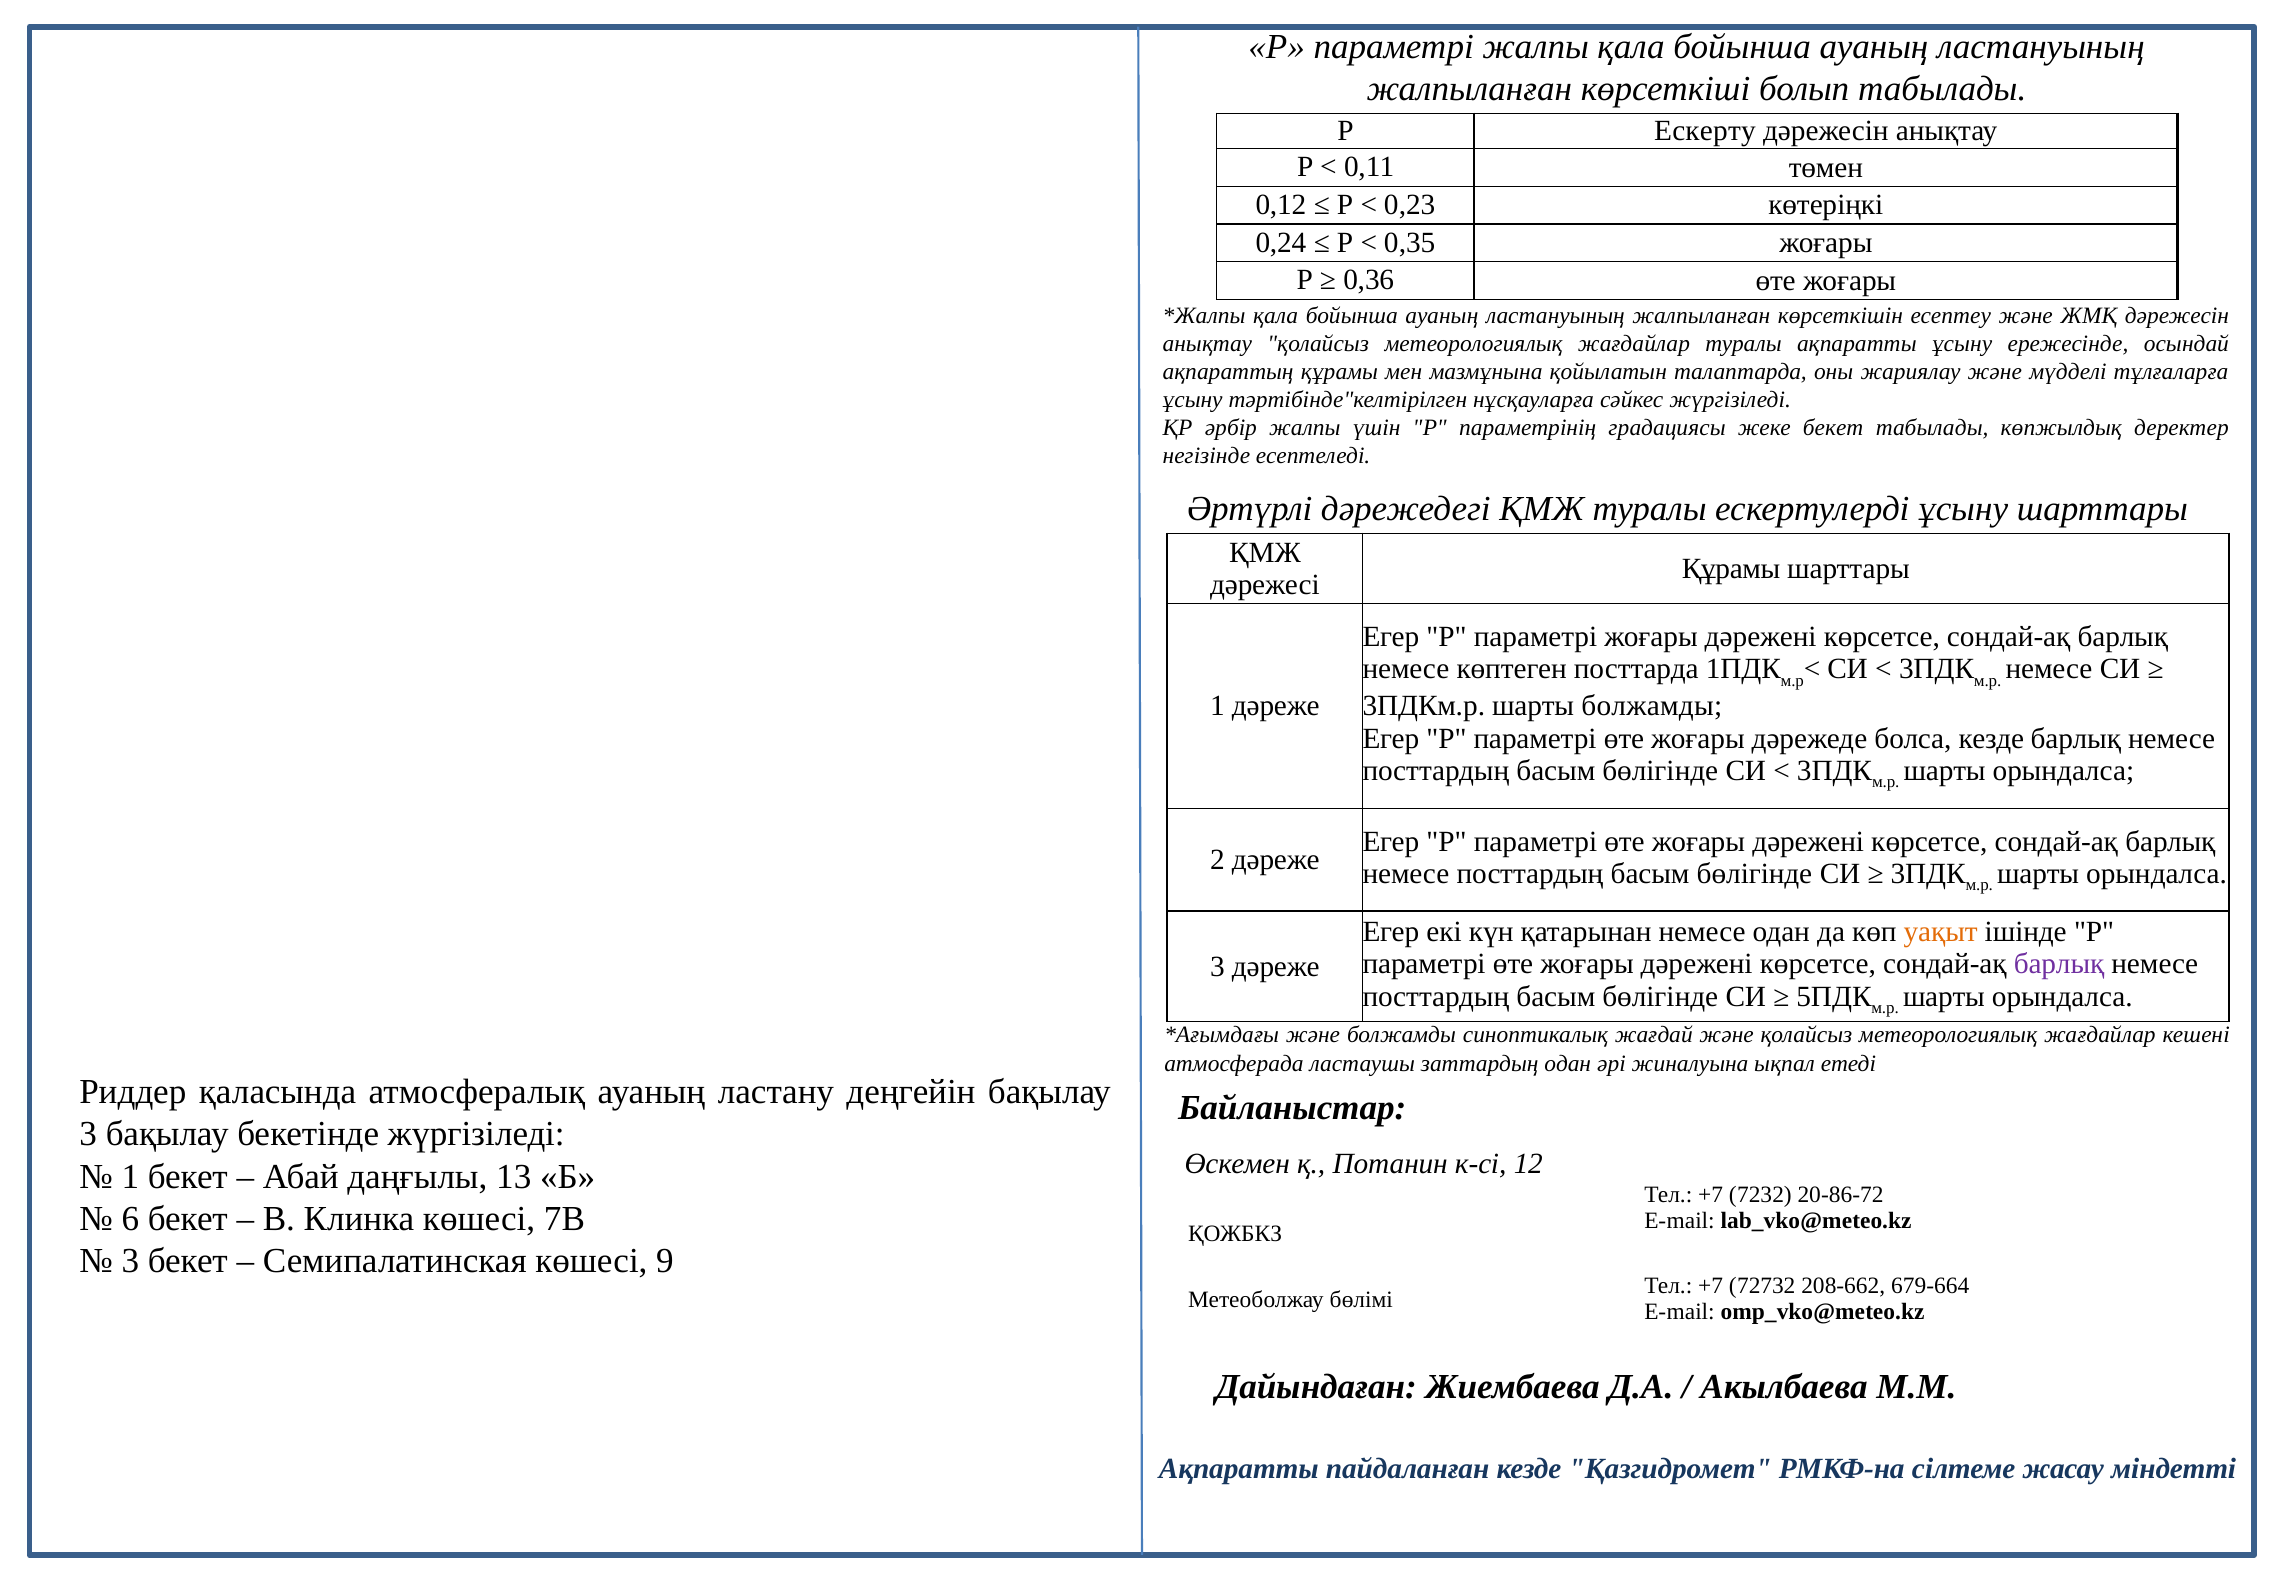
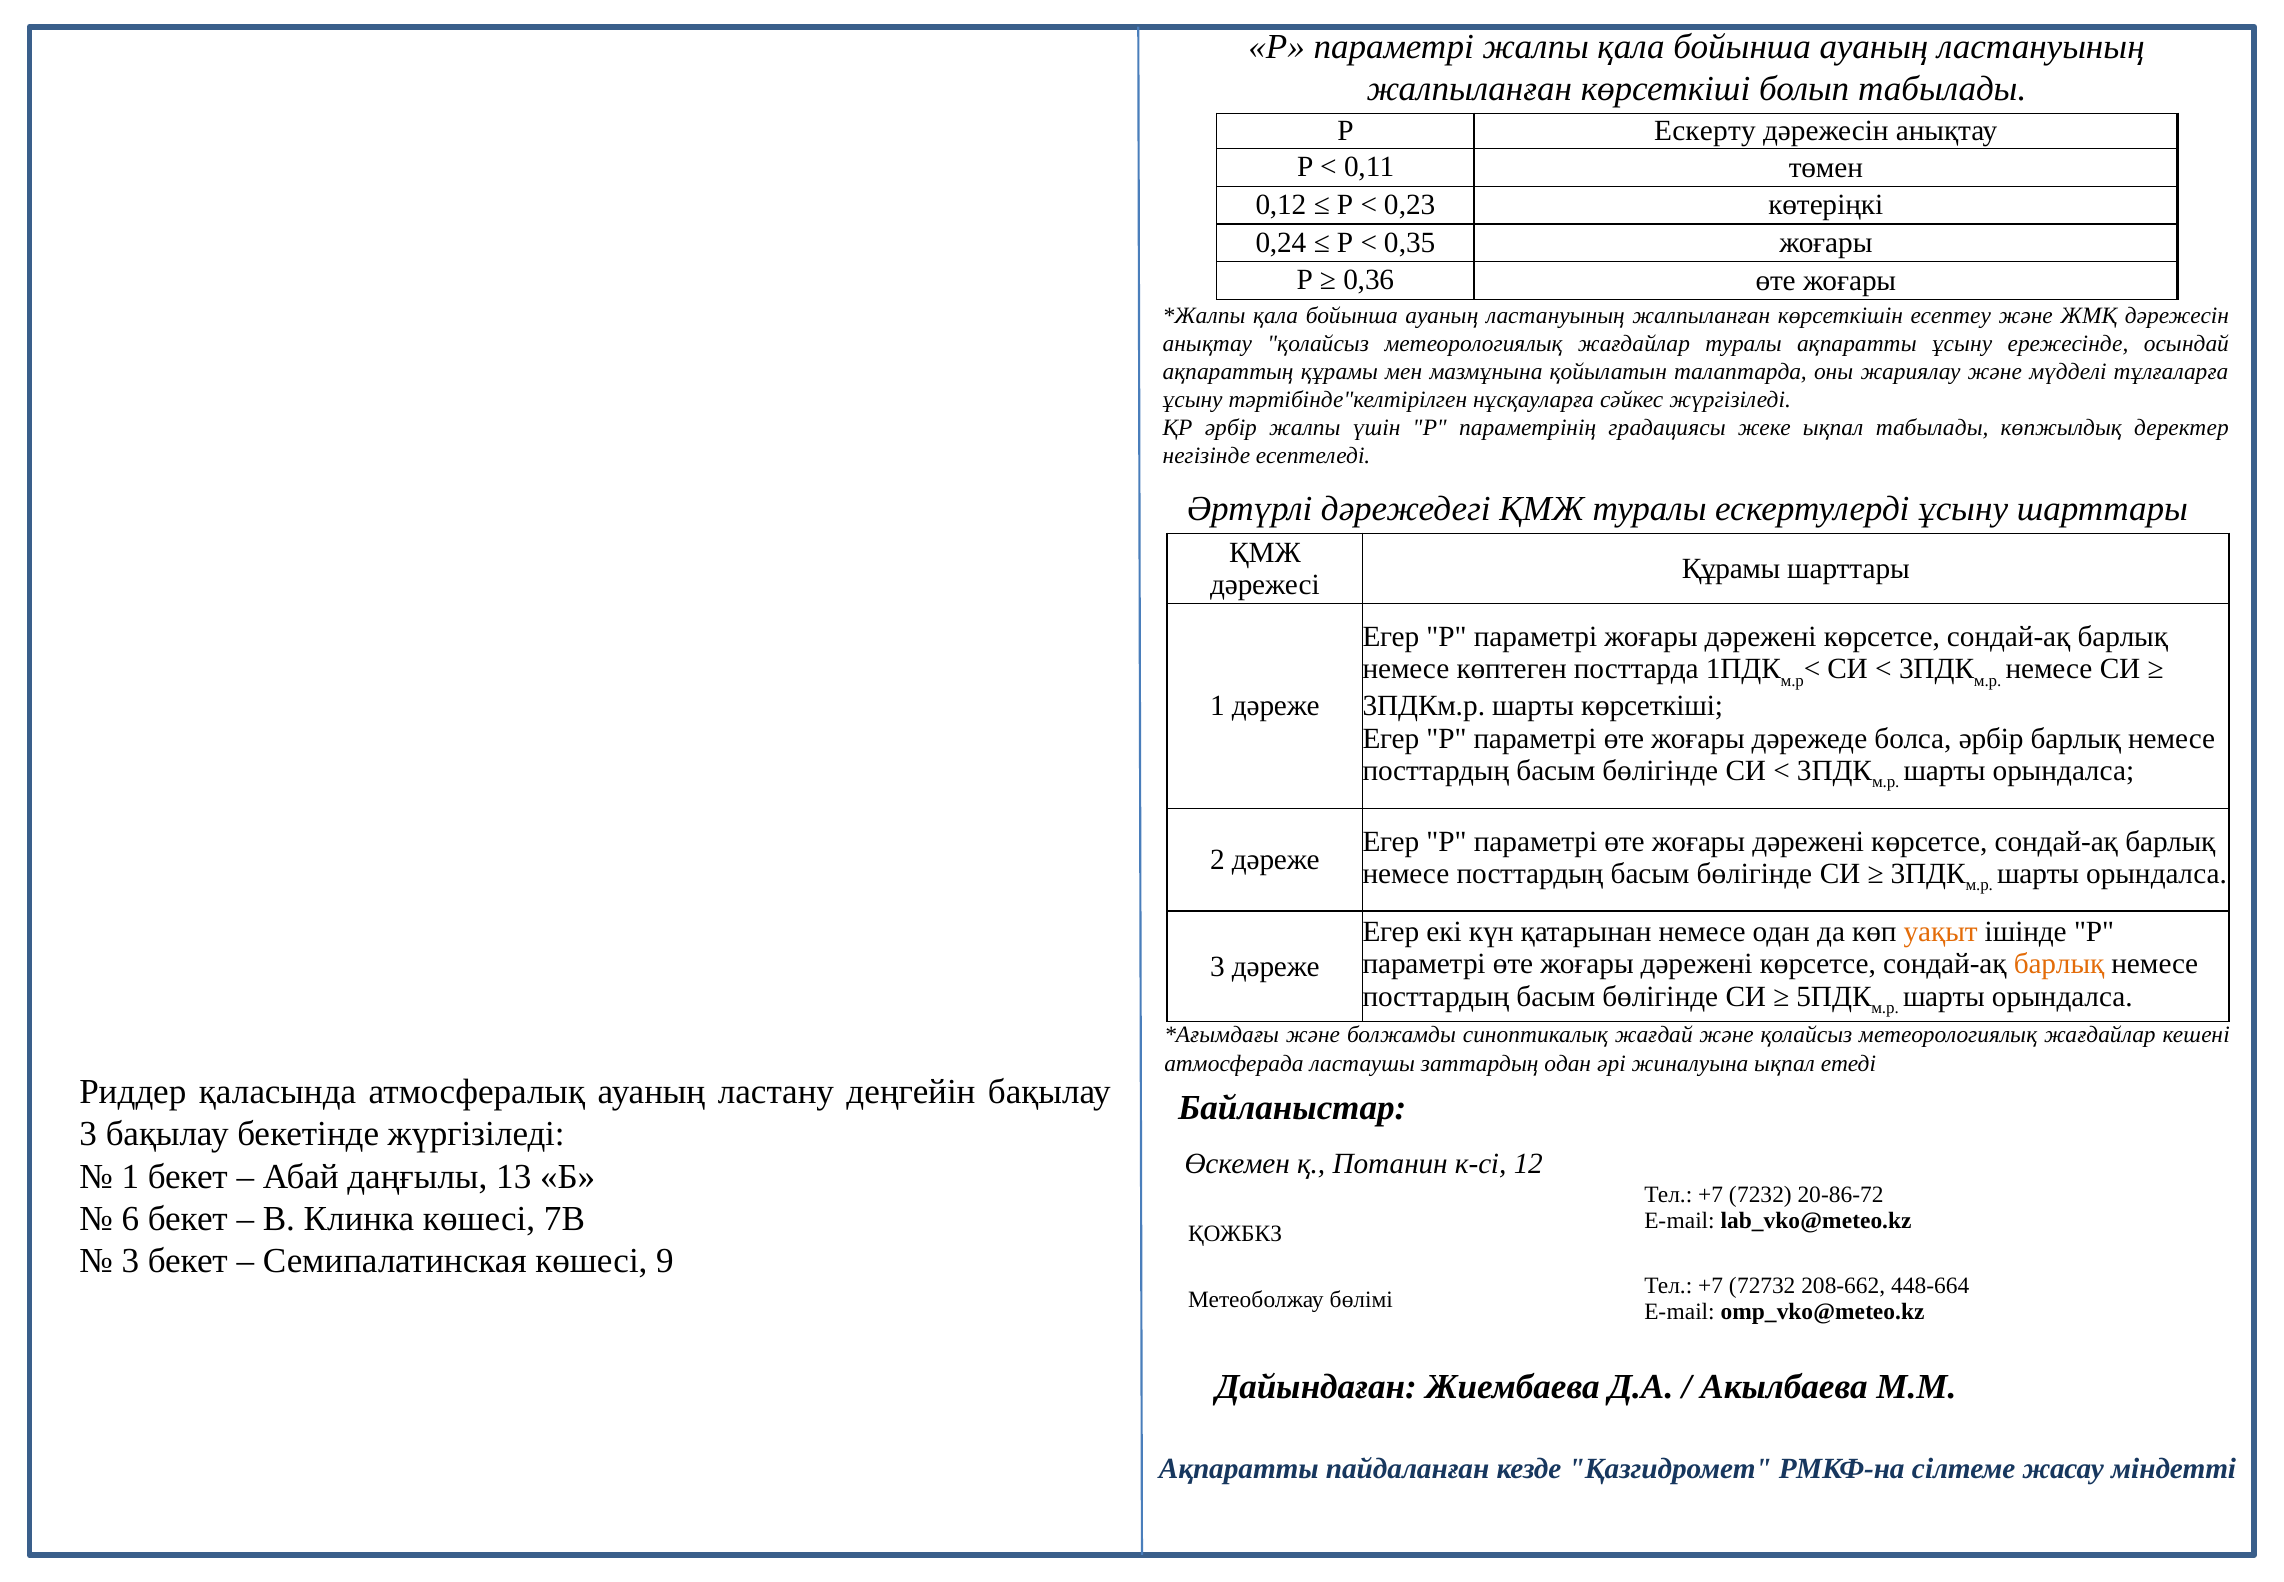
жеке бекет: бекет -> ықпал
шарты болжамды: болжамды -> көрсеткіші
болса кезде: кезде -> әрбір
барлық at (2059, 964) colour: purple -> orange
679-664: 679-664 -> 448-664
